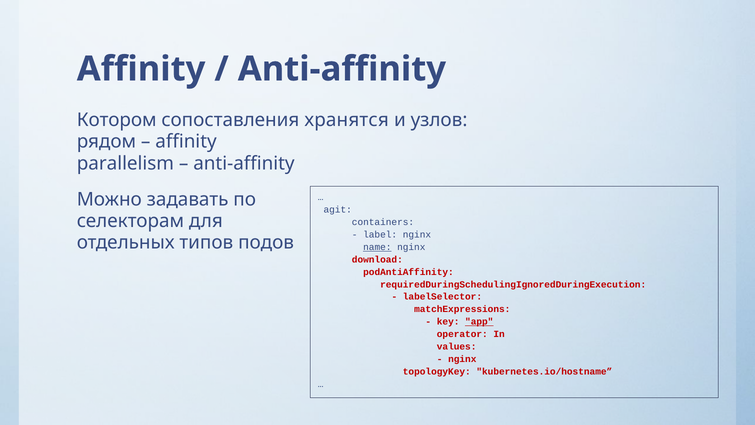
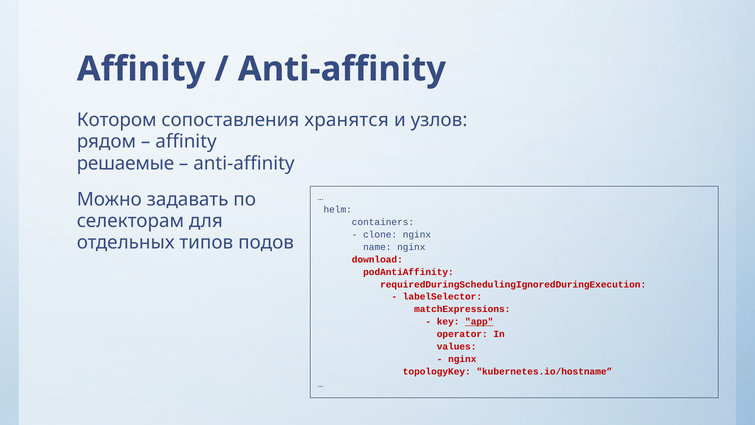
parallelism: parallelism -> решаемые
agit: agit -> helm
label: label -> clone
name underline: present -> none
